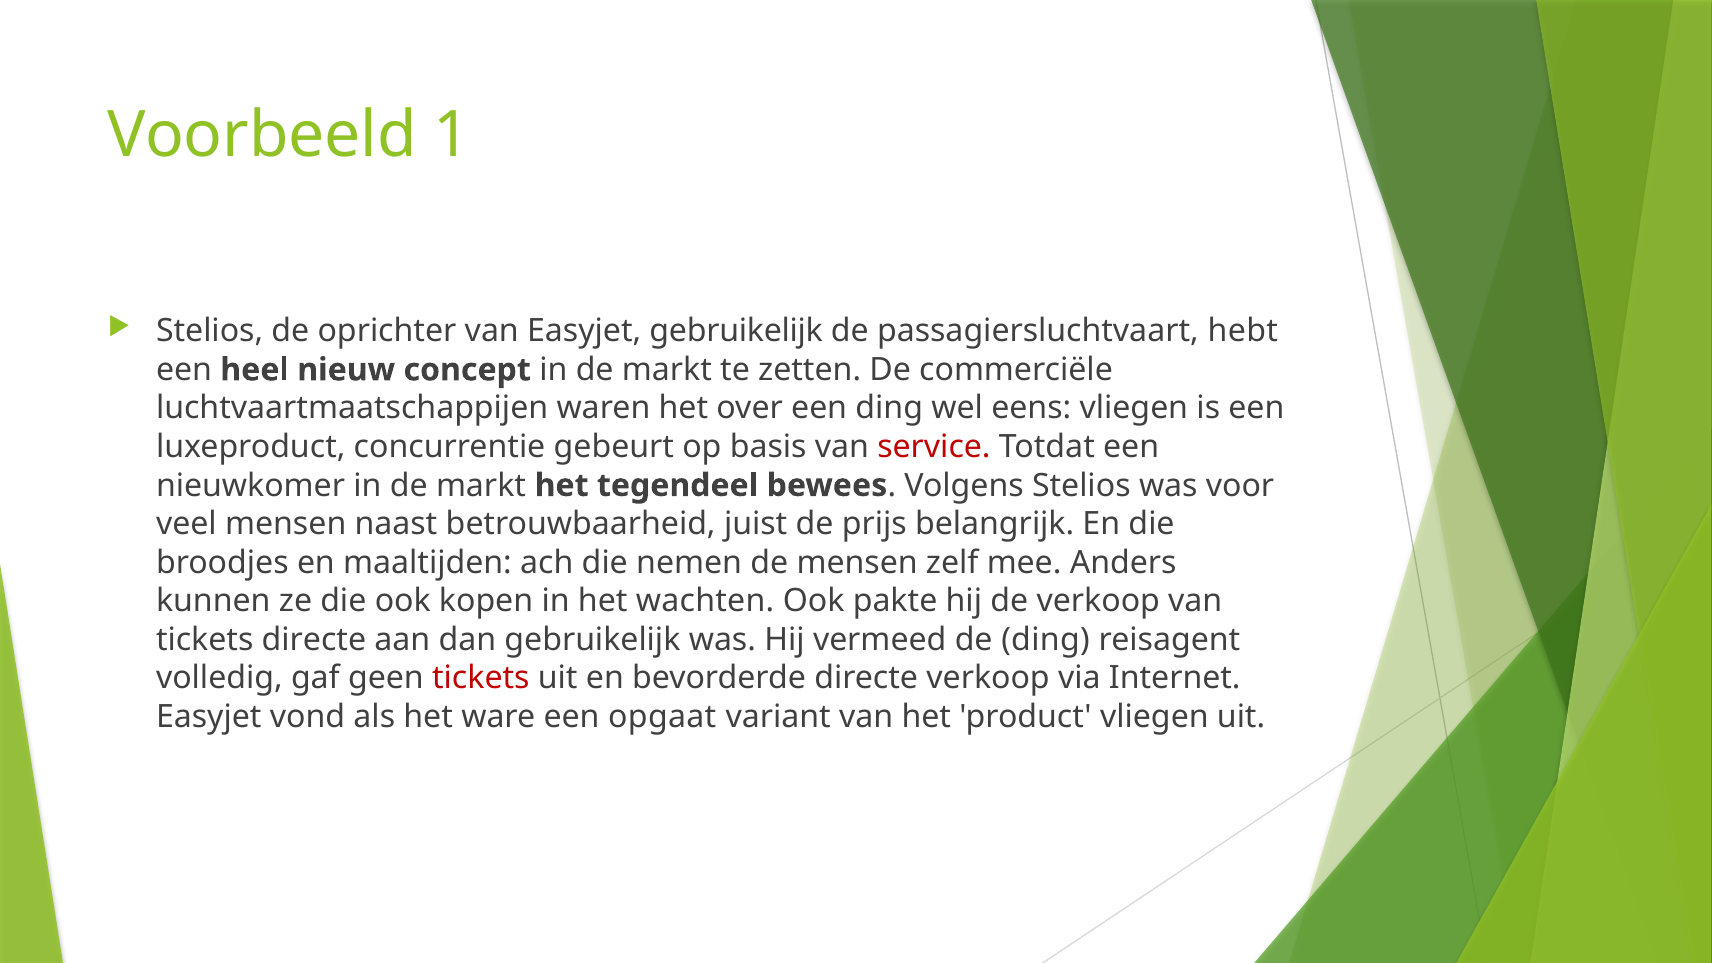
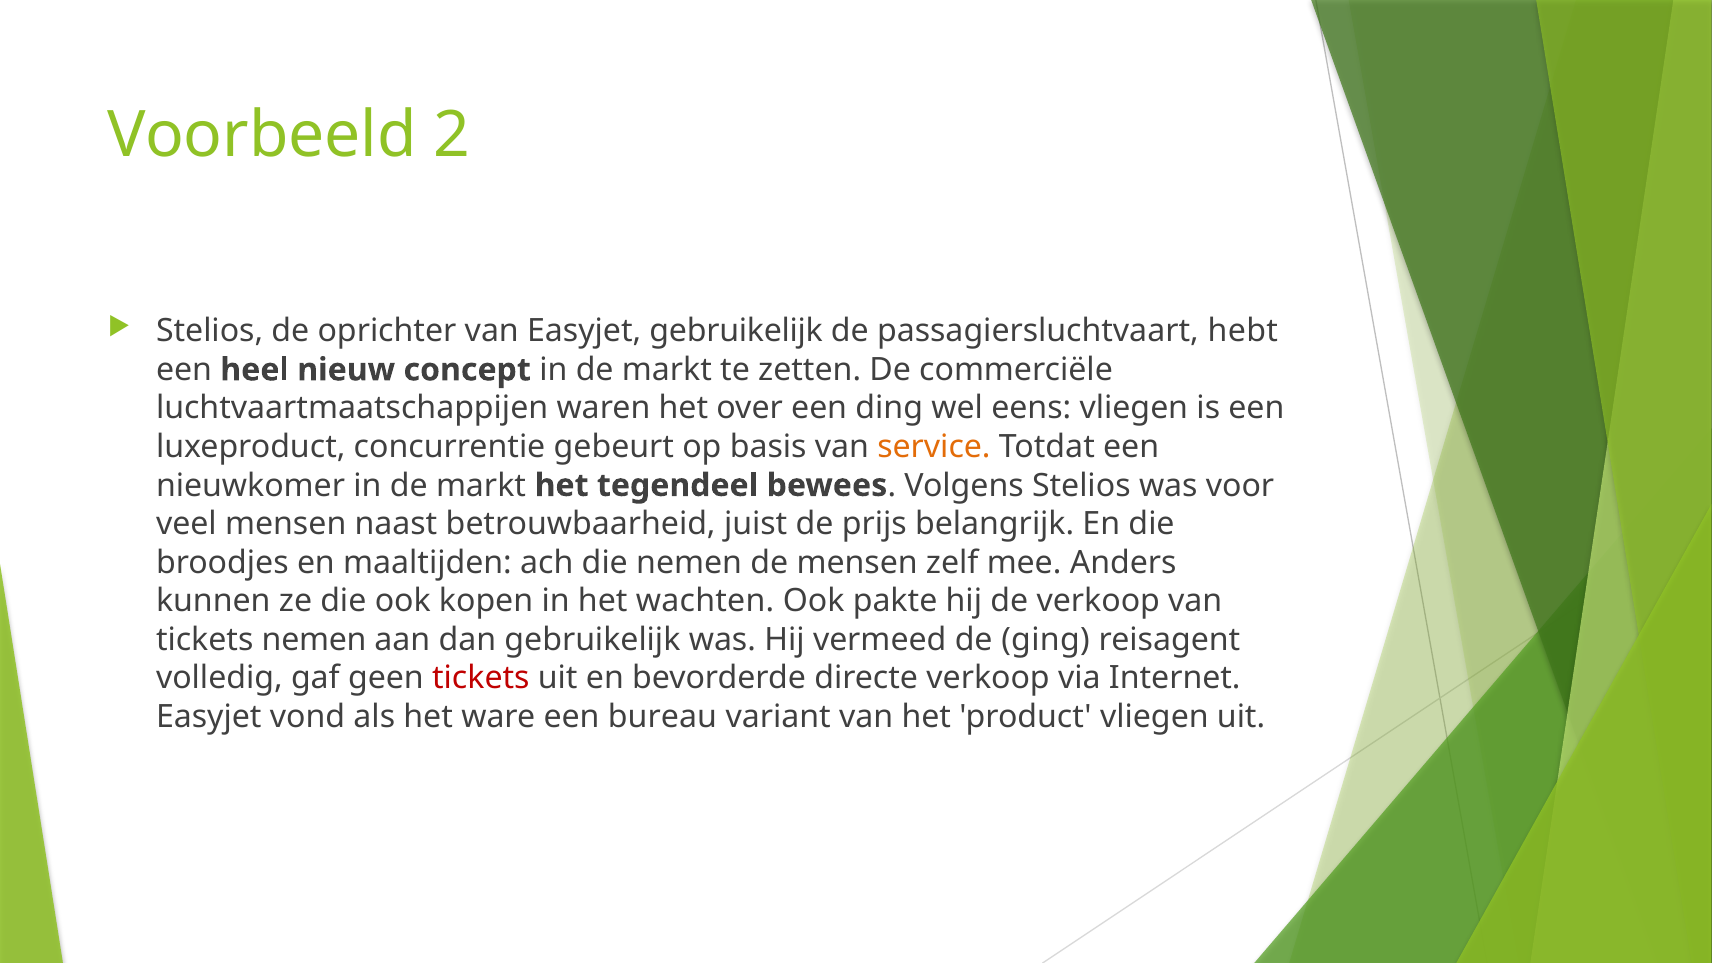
1: 1 -> 2
service colour: red -> orange
tickets directe: directe -> nemen
de ding: ding -> ging
opgaat: opgaat -> bureau
